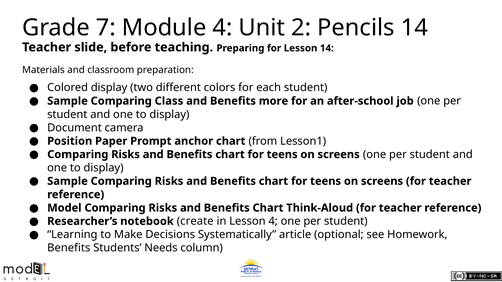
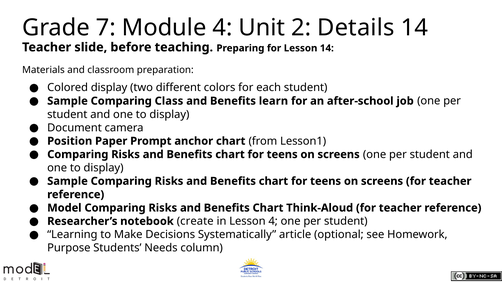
Pencils: Pencils -> Details
more: more -> learn
Benefits at (69, 248): Benefits -> Purpose
